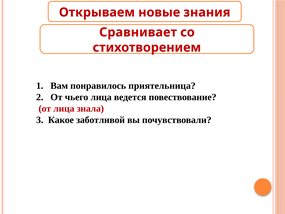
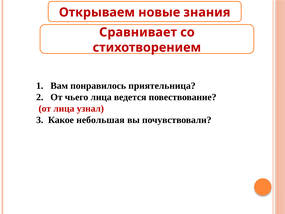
знала: знала -> узнал
заботливой: заботливой -> небольшая
